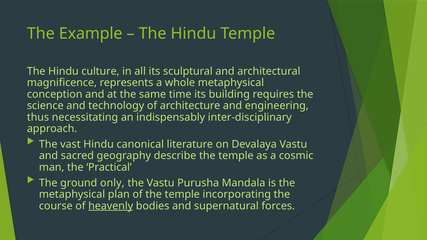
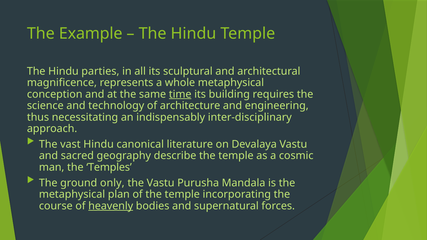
culture: culture -> parties
time underline: none -> present
Practical: Practical -> Temples
